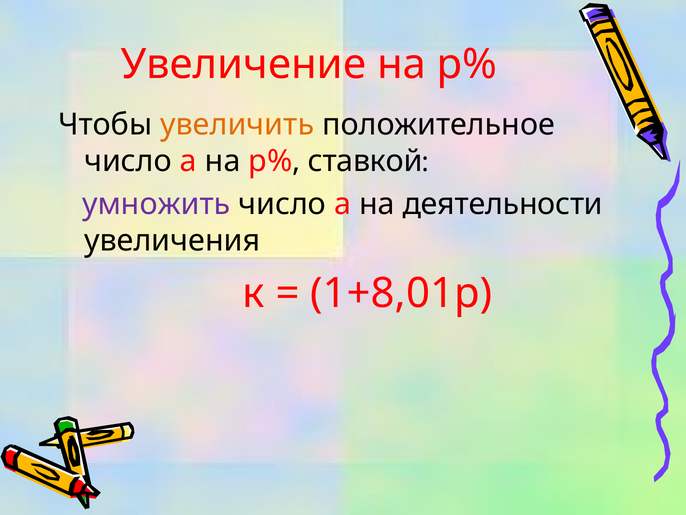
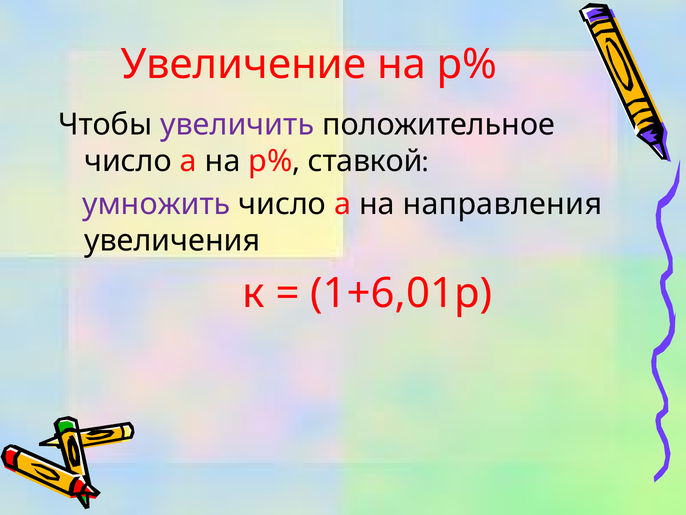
увеличить colour: orange -> purple
деятельности: деятельности -> направления
1+8,01р: 1+8,01р -> 1+6,01р
